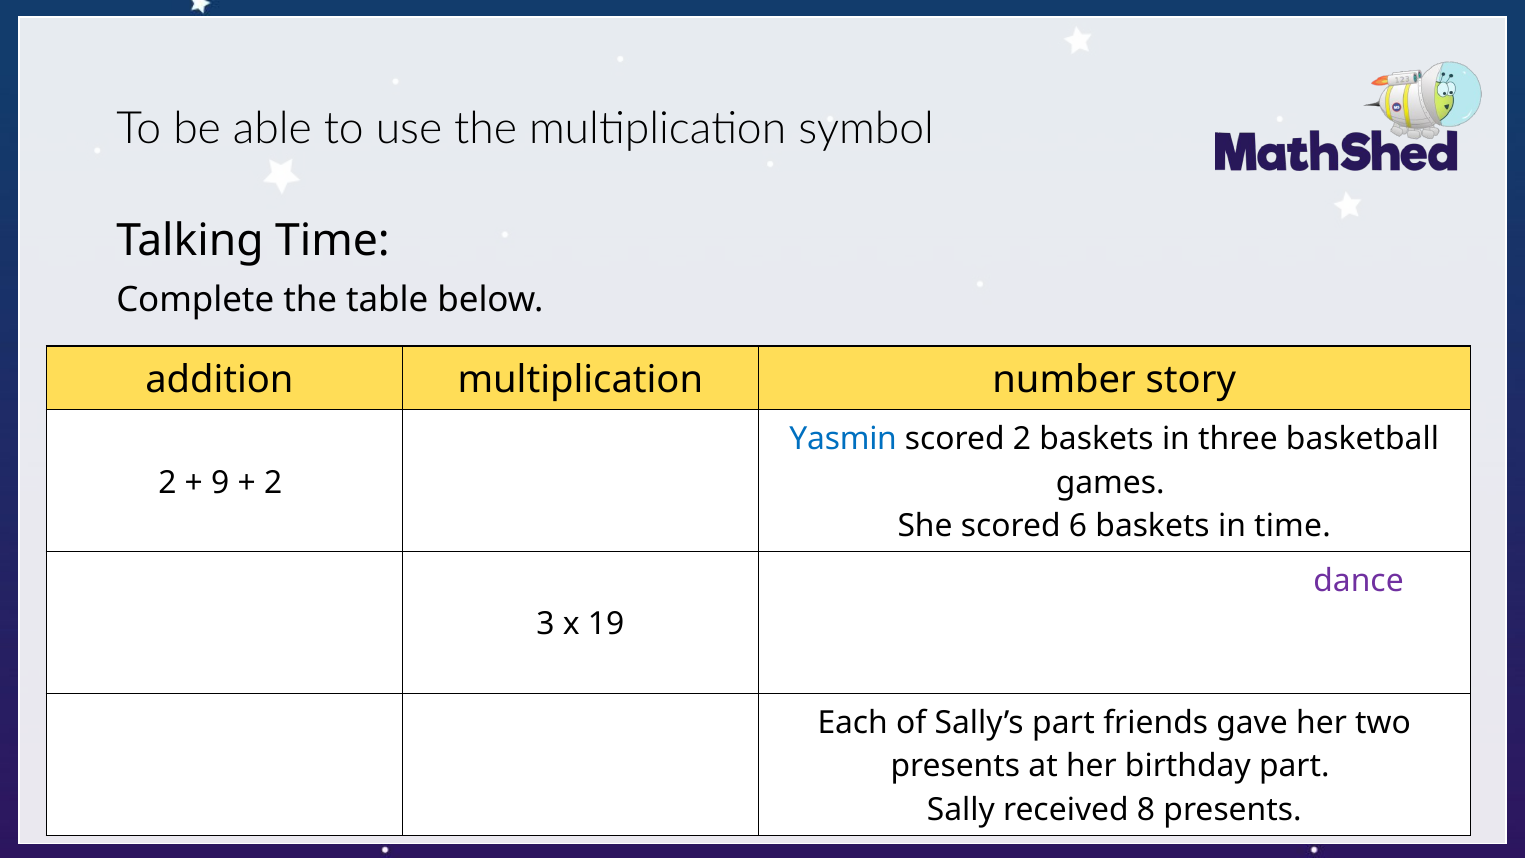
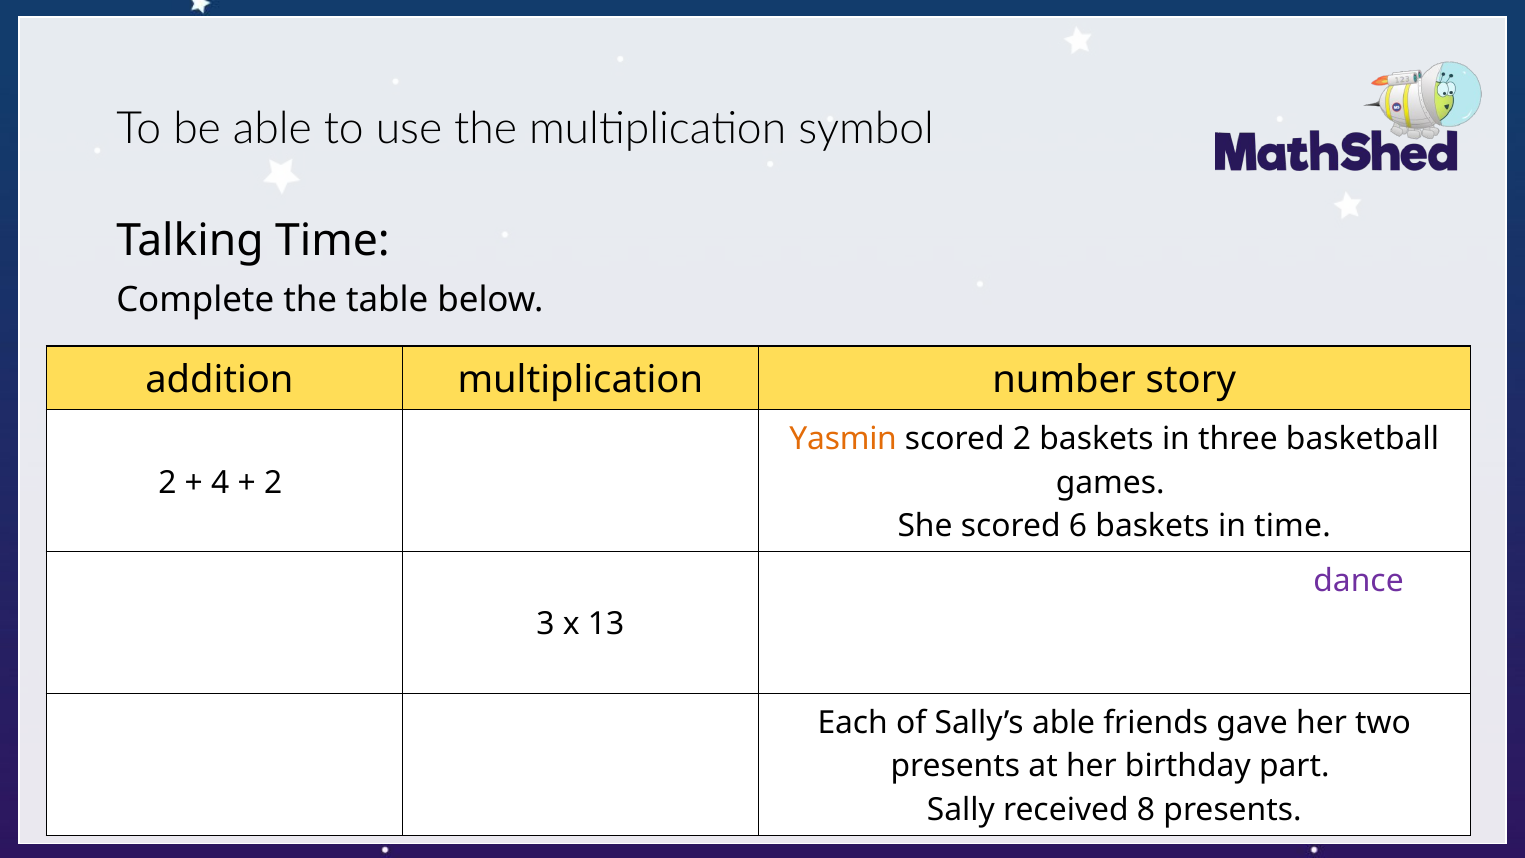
Yasmin colour: blue -> orange
9: 9 -> 4
19: 19 -> 13
Sally’s part: part -> able
